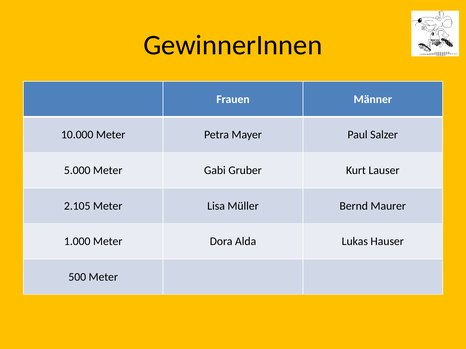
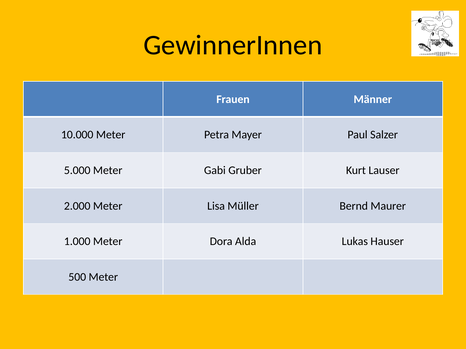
2.105: 2.105 -> 2.000
